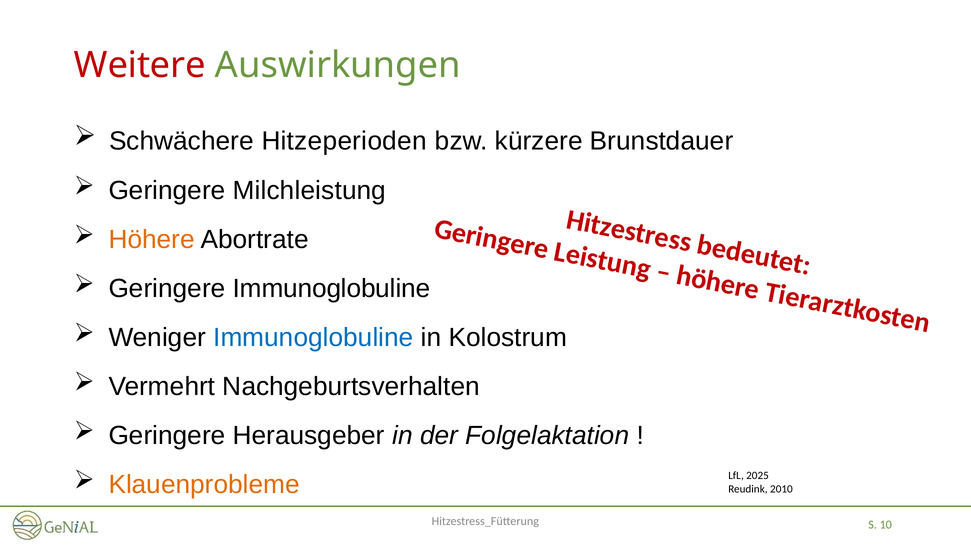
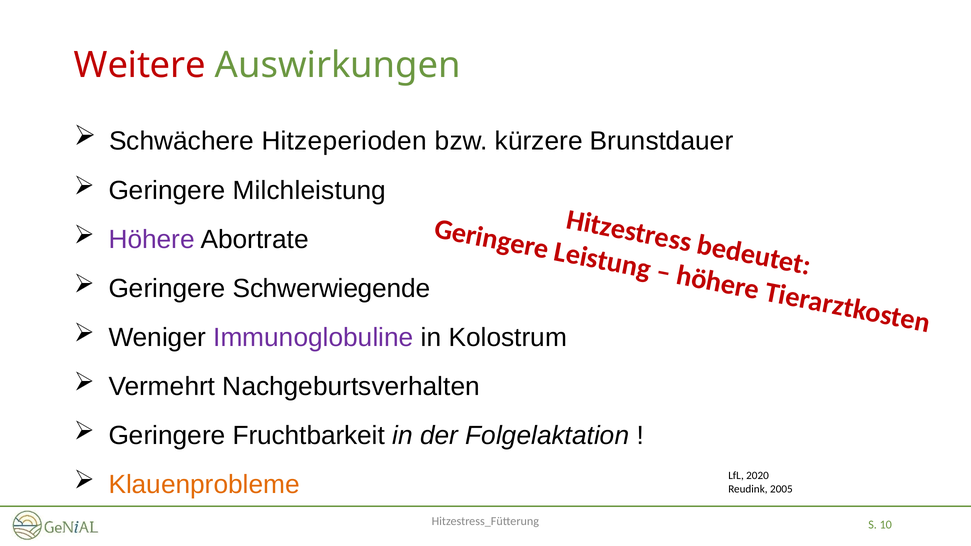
Höhere colour: orange -> purple
Geringere Immunoglobuline: Immunoglobuline -> Schwerwiegende
Immunoglobuline at (313, 338) colour: blue -> purple
Herausgeber: Herausgeber -> Fruchtbarkeit
2025: 2025 -> 2020
2010: 2010 -> 2005
